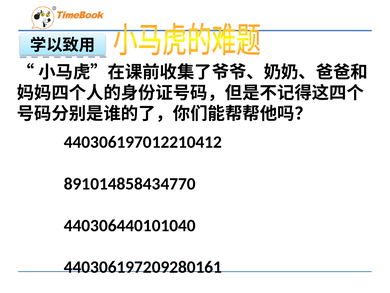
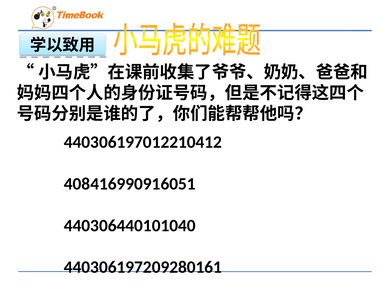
891014858434770: 891014858434770 -> 408416990916051
